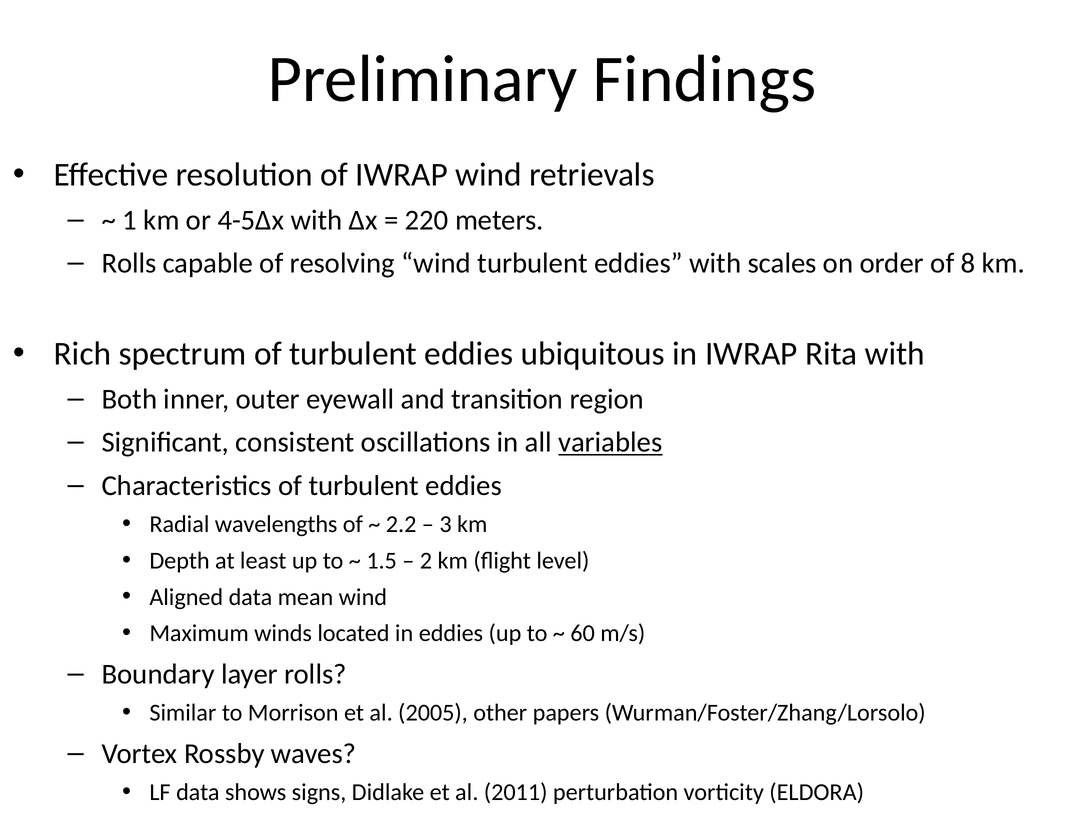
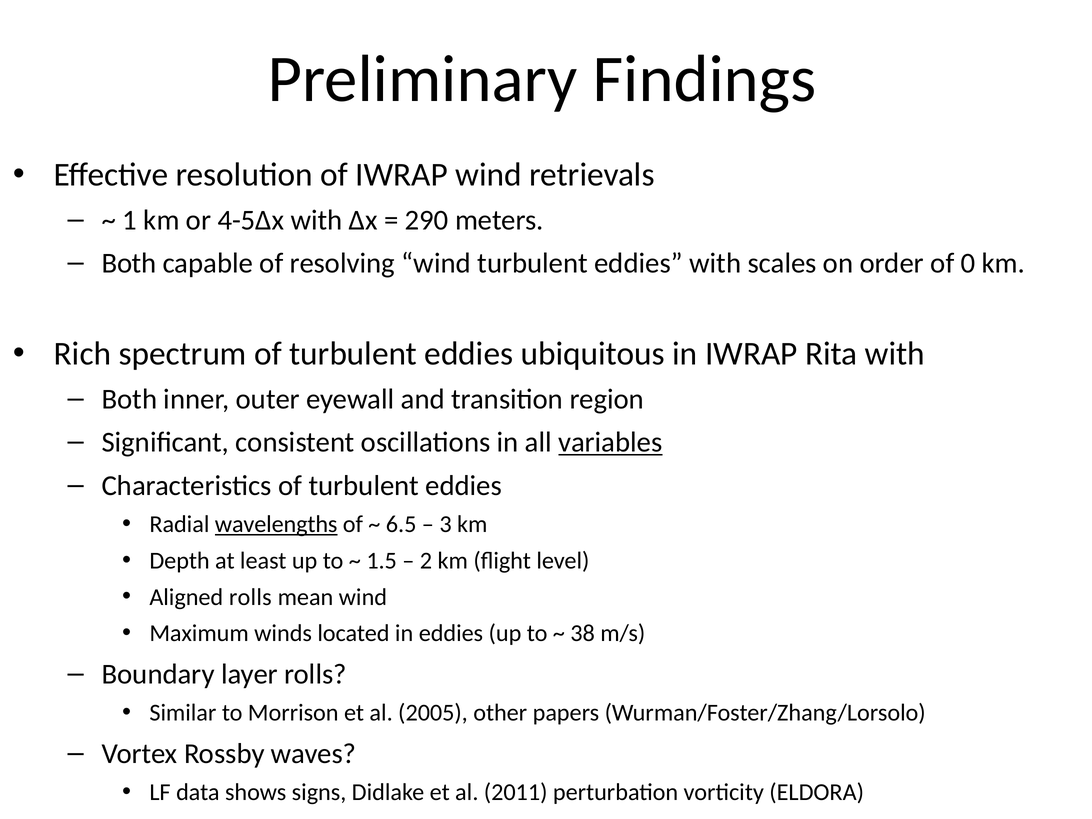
220: 220 -> 290
Rolls at (129, 263): Rolls -> Both
8: 8 -> 0
wavelengths underline: none -> present
2.2: 2.2 -> 6.5
Aligned data: data -> rolls
60: 60 -> 38
